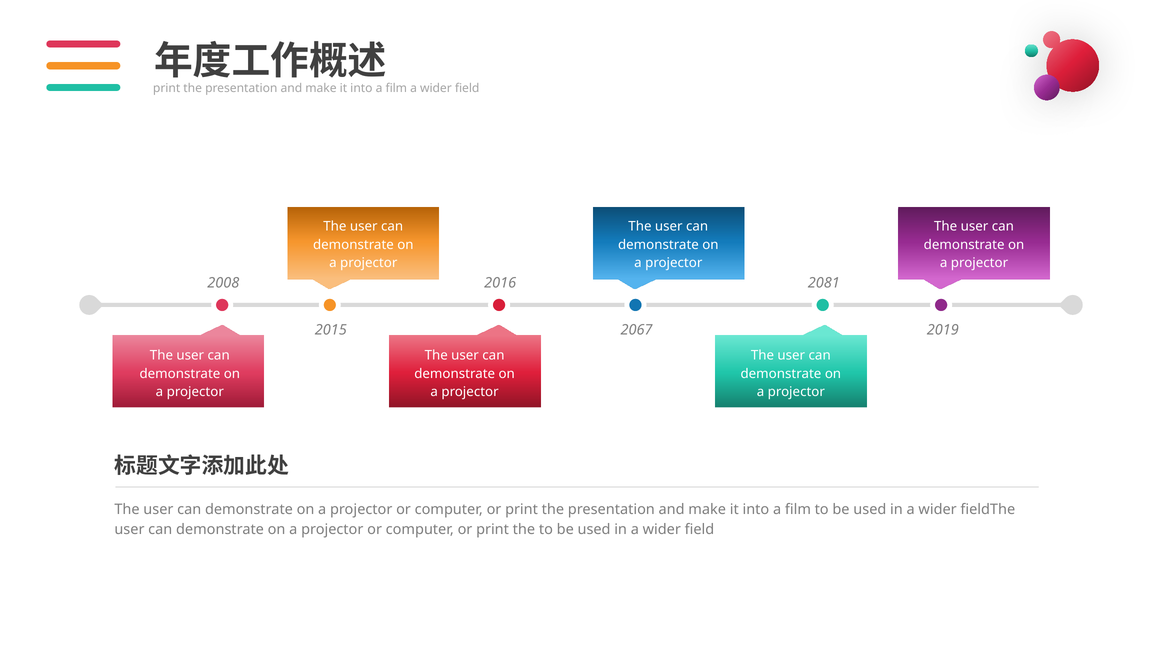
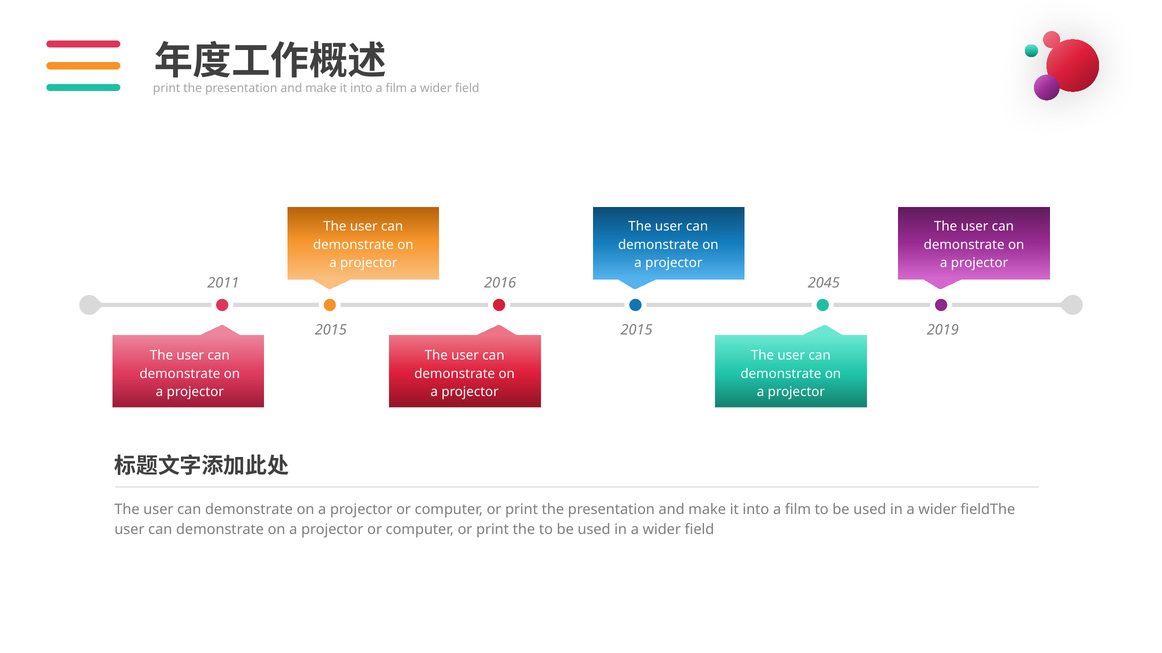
2008: 2008 -> 2011
2081: 2081 -> 2045
2015 2067: 2067 -> 2015
